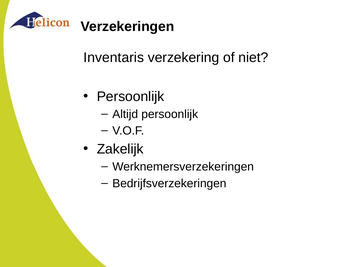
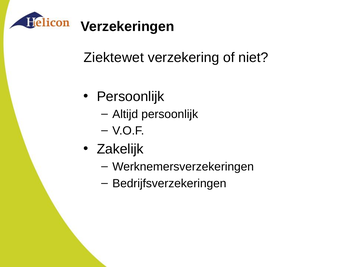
Inventaris: Inventaris -> Ziektewet
